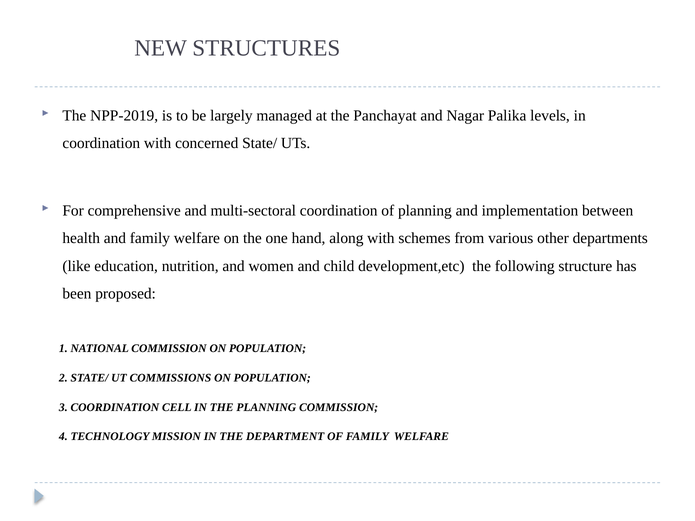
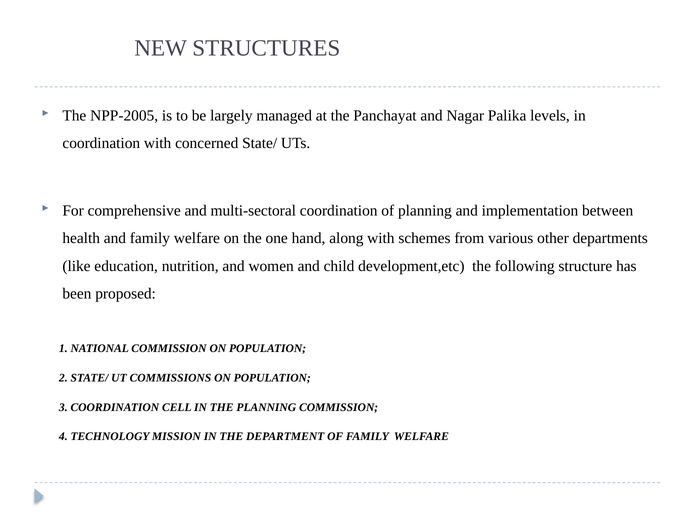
NPP-2019: NPP-2019 -> NPP-2005
